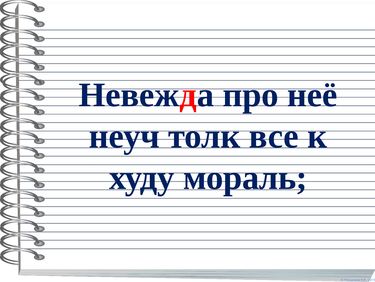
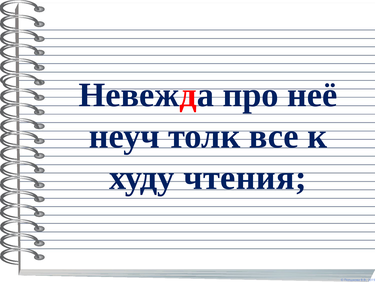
мораль: мораль -> чтения
